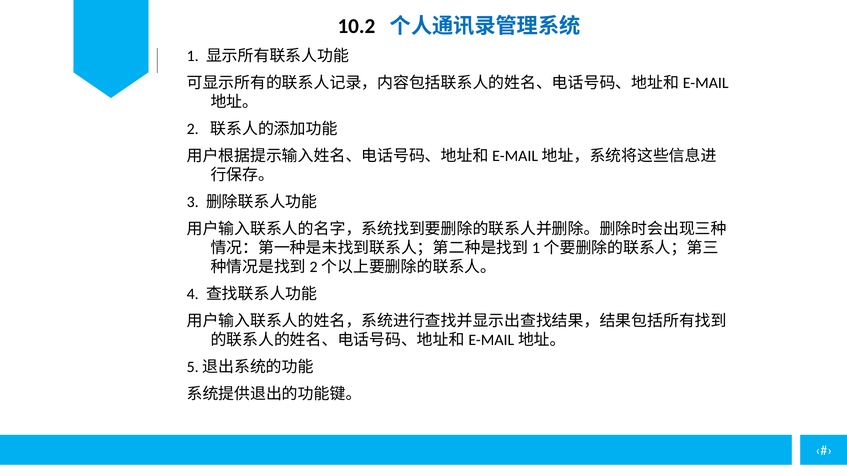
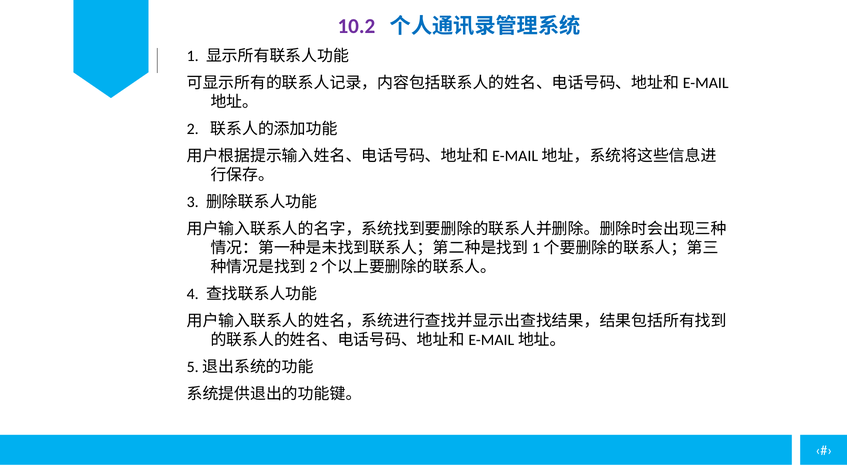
10.2 colour: black -> purple
